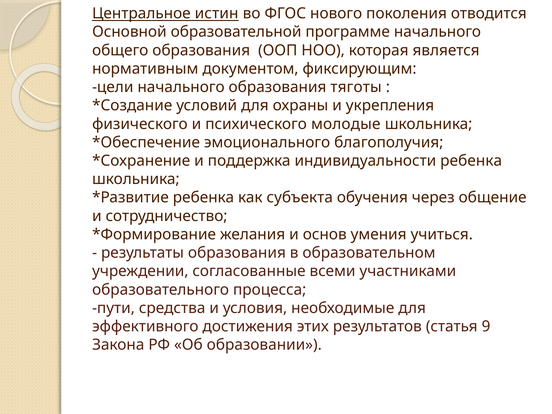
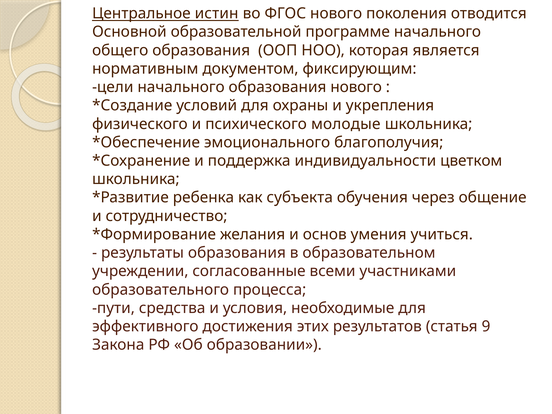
образования тяготы: тяготы -> нового
индивидуальности ребенка: ребенка -> цветком
